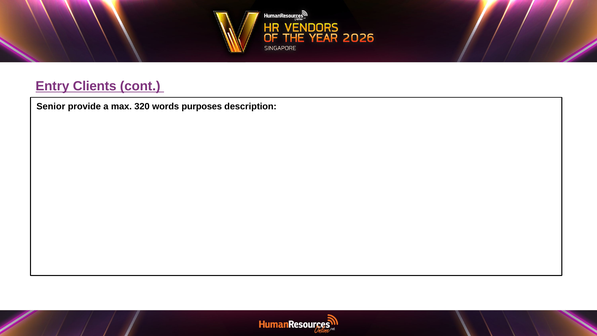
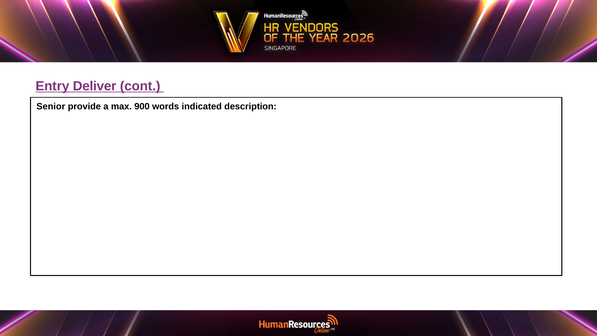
Clients: Clients -> Deliver
320: 320 -> 900
purposes: purposes -> indicated
